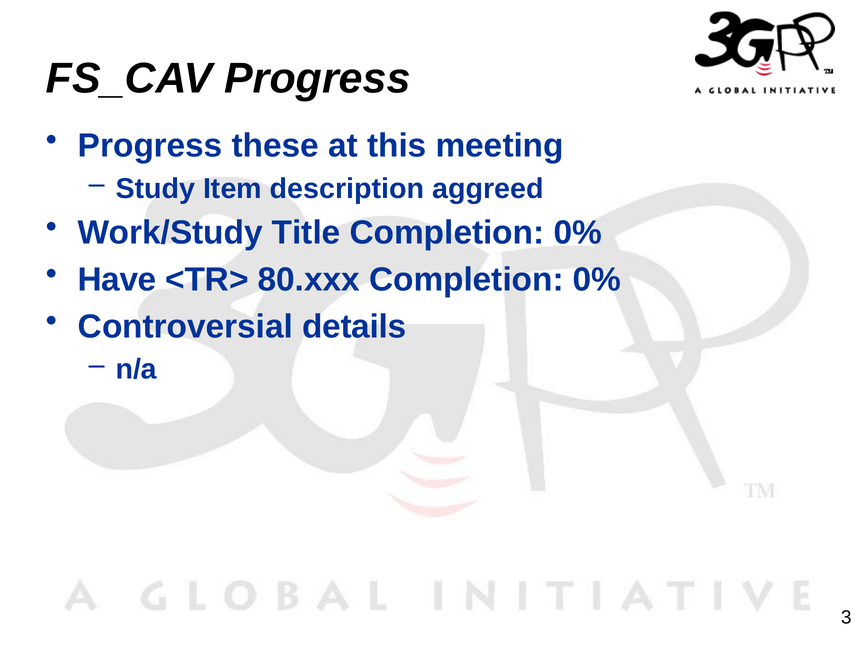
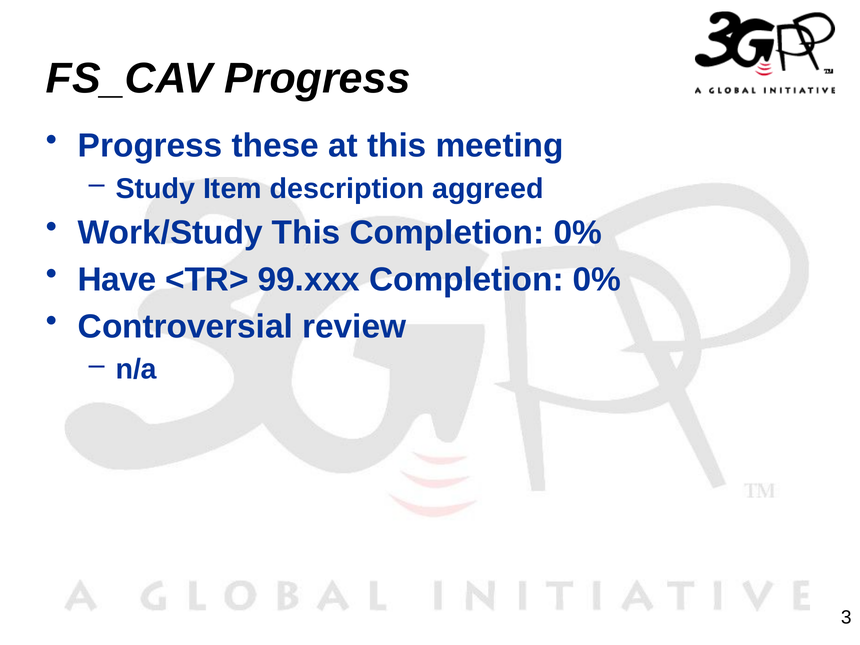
Work/Study Title: Title -> This
80.xxx: 80.xxx -> 99.xxx
details: details -> review
